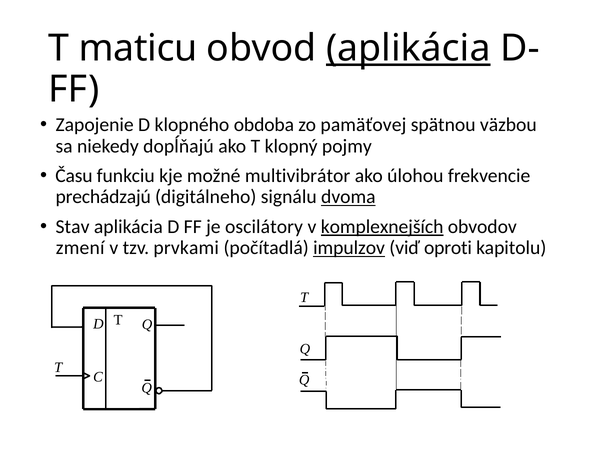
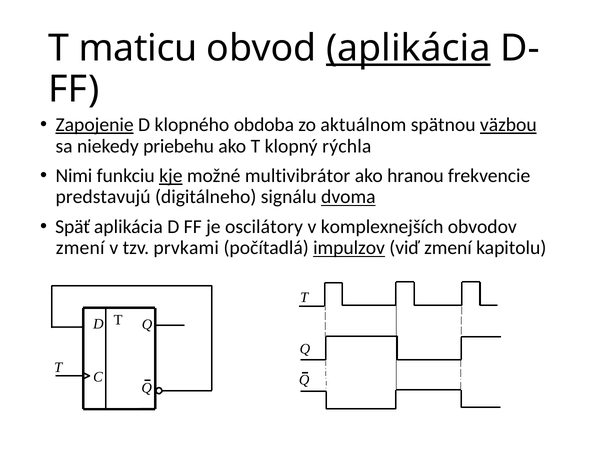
Zapojenie underline: none -> present
pamäťovej: pamäťovej -> aktuálnom
väzbou underline: none -> present
dopĺňajú: dopĺňajú -> priebehu
pojmy: pojmy -> rýchla
Času: Času -> Nimi
kje underline: none -> present
úlohou: úlohou -> hranou
prechádzajú: prechádzajú -> predstavujú
Stav: Stav -> Späť
komplexnejších underline: present -> none
viď oproti: oproti -> zmení
